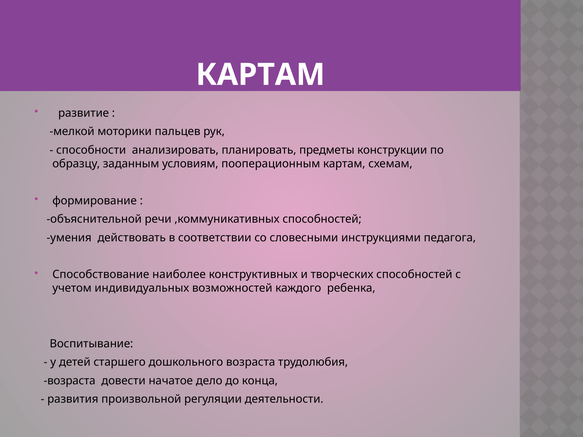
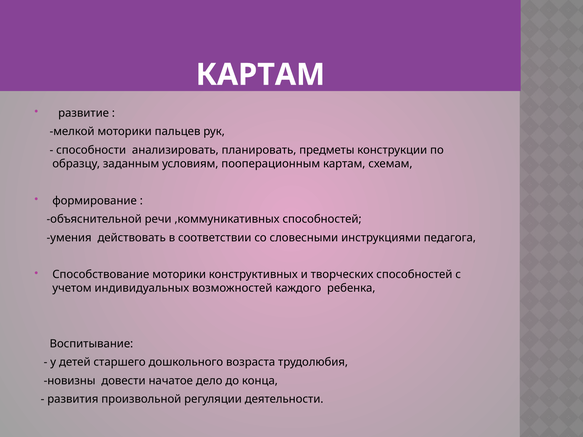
Способствование наиболее: наиболее -> моторики
возраста at (70, 381): возраста -> новизны
